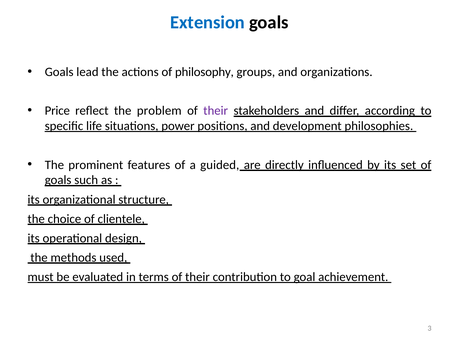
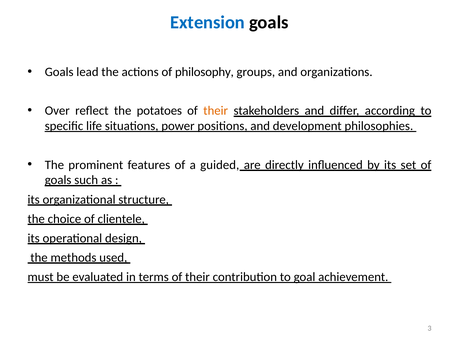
Price: Price -> Over
problem: problem -> potatoes
their at (216, 111) colour: purple -> orange
